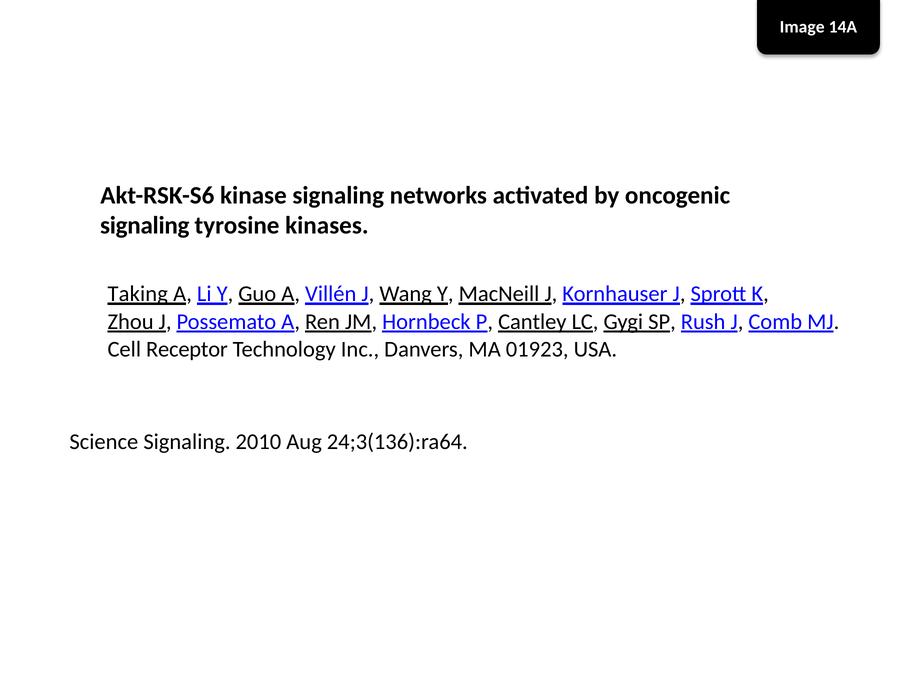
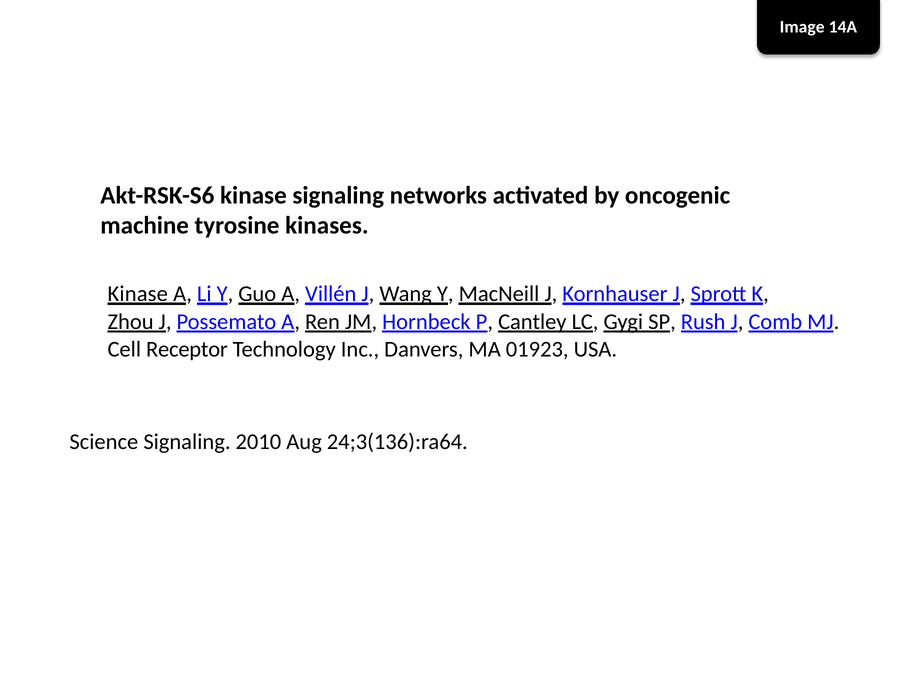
signaling at (145, 225): signaling -> machine
Taking at (138, 294): Taking -> Kinase
